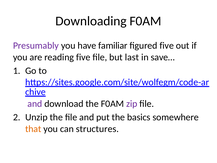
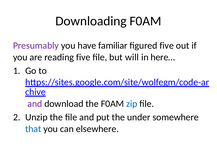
last: last -> will
save…: save… -> here…
zip colour: purple -> blue
basics: basics -> under
that colour: orange -> blue
structures: structures -> elsewhere
